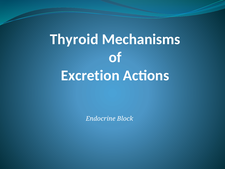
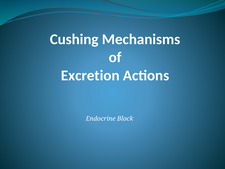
Thyroid: Thyroid -> Cushing
